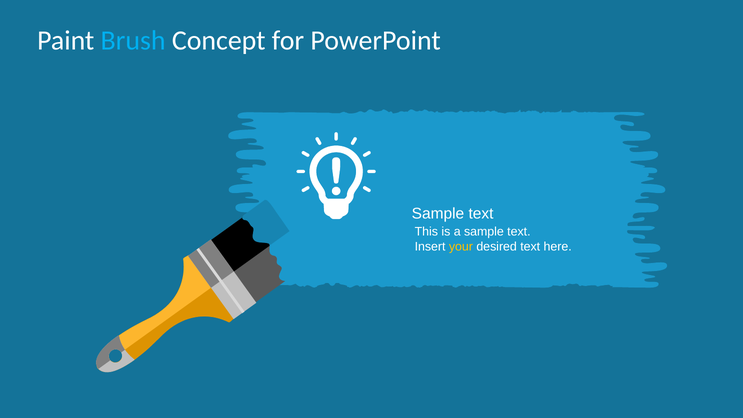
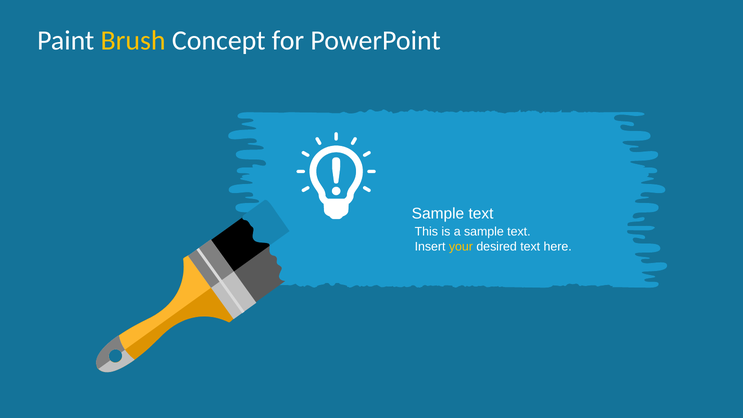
Brush colour: light blue -> yellow
